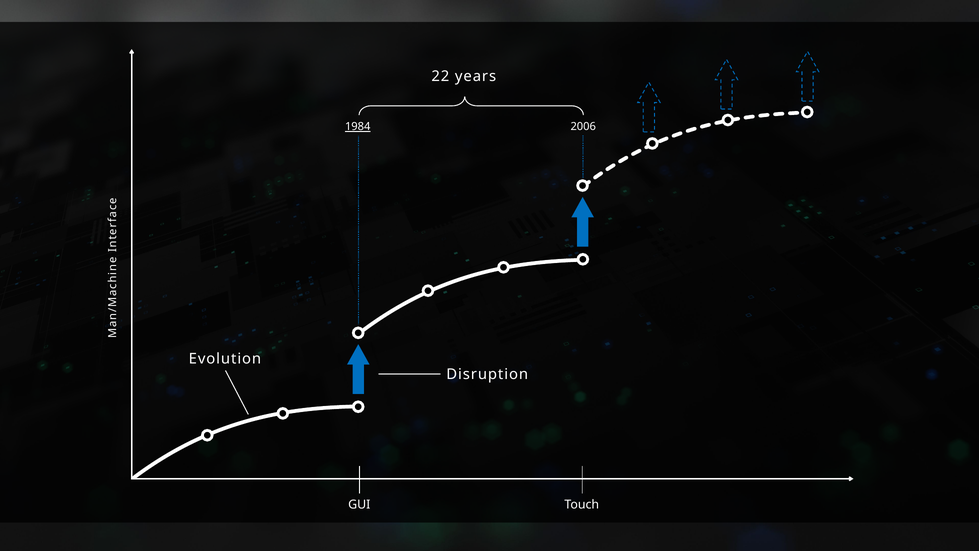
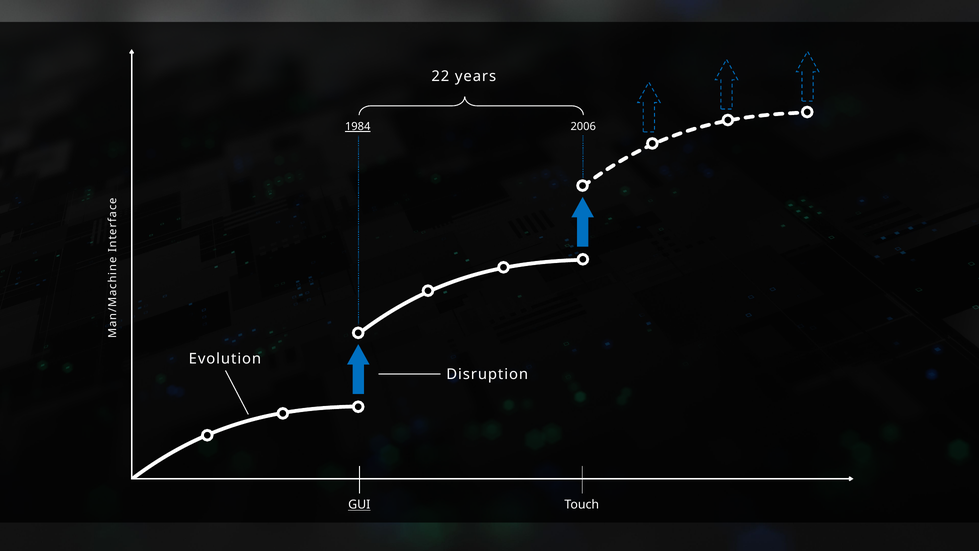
GUI underline: none -> present
